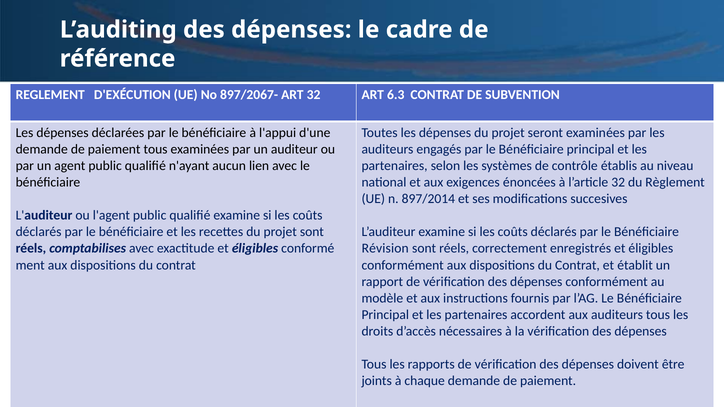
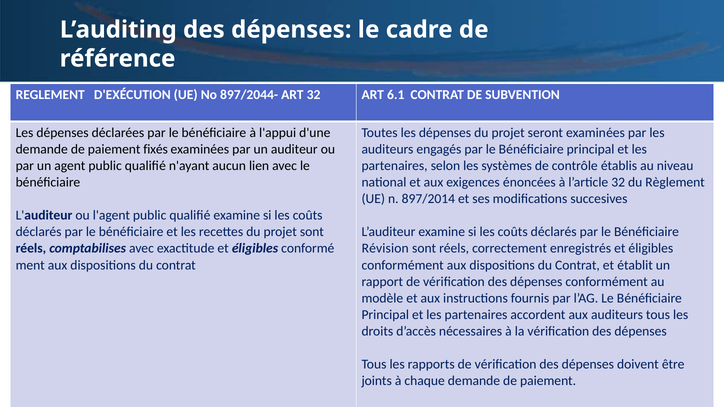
897/2067-: 897/2067- -> 897/2044-
6.3: 6.3 -> 6.1
paiement tous: tous -> fixés
